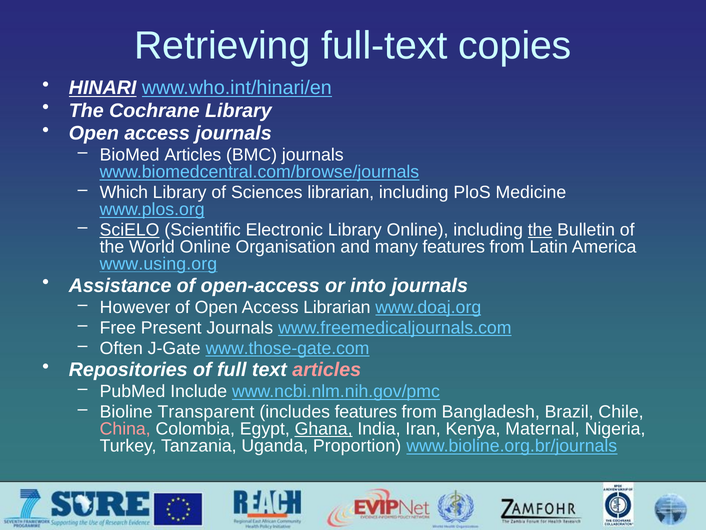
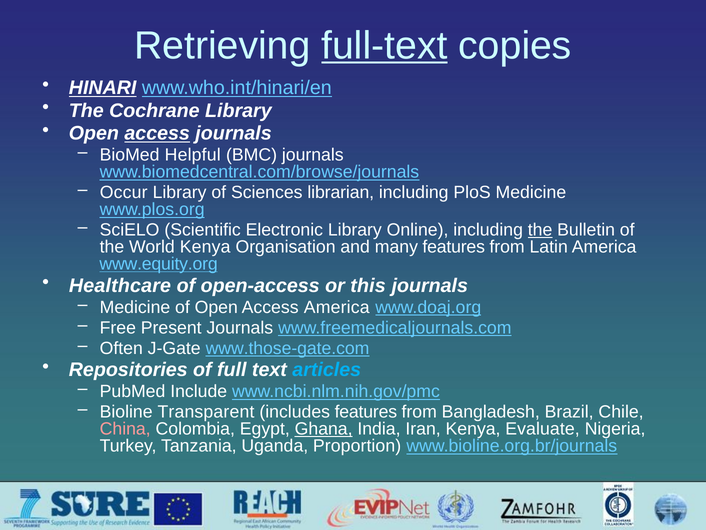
full-text underline: none -> present
access at (157, 133) underline: none -> present
BioMed Articles: Articles -> Helpful
Which: Which -> Occur
SciELO underline: present -> none
World Online: Online -> Kenya
www.using.org: www.using.org -> www.equity.org
Assistance: Assistance -> Healthcare
into: into -> this
However at (135, 307): However -> Medicine
Access Librarian: Librarian -> America
articles at (327, 370) colour: pink -> light blue
Maternal: Maternal -> Evaluate
